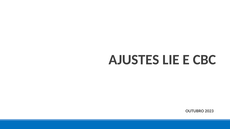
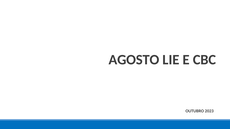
AJUSTES: AJUSTES -> AGOSTO
